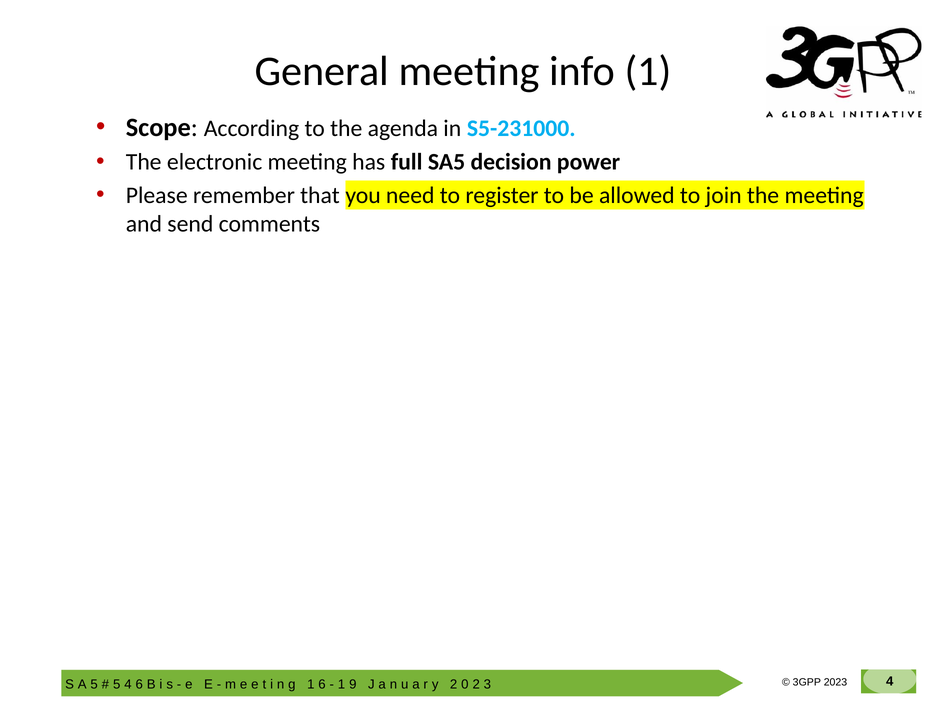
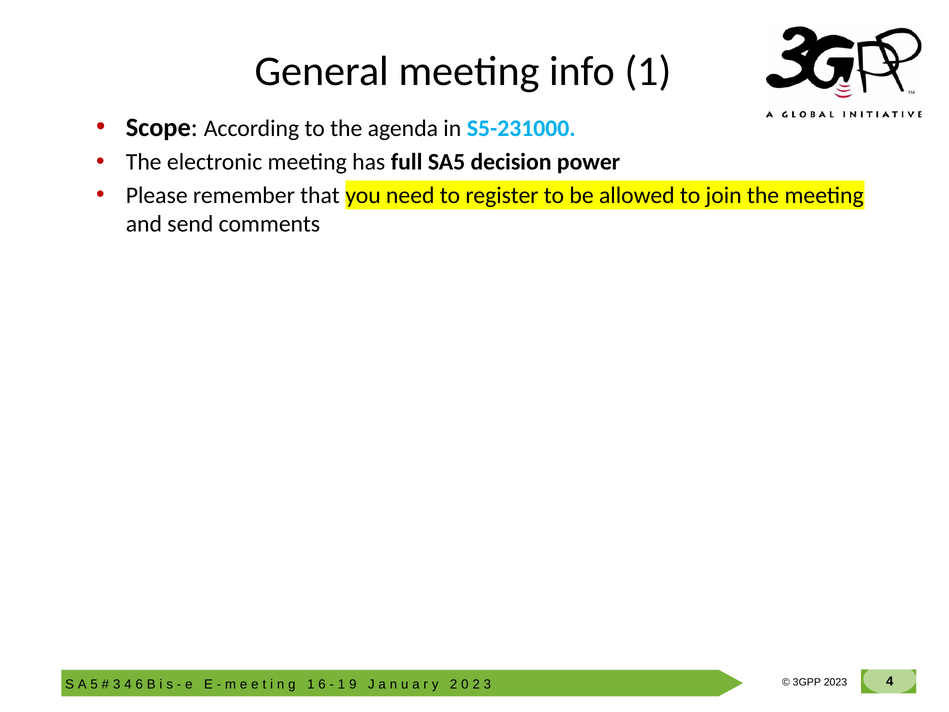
5 at (117, 684): 5 -> 3
